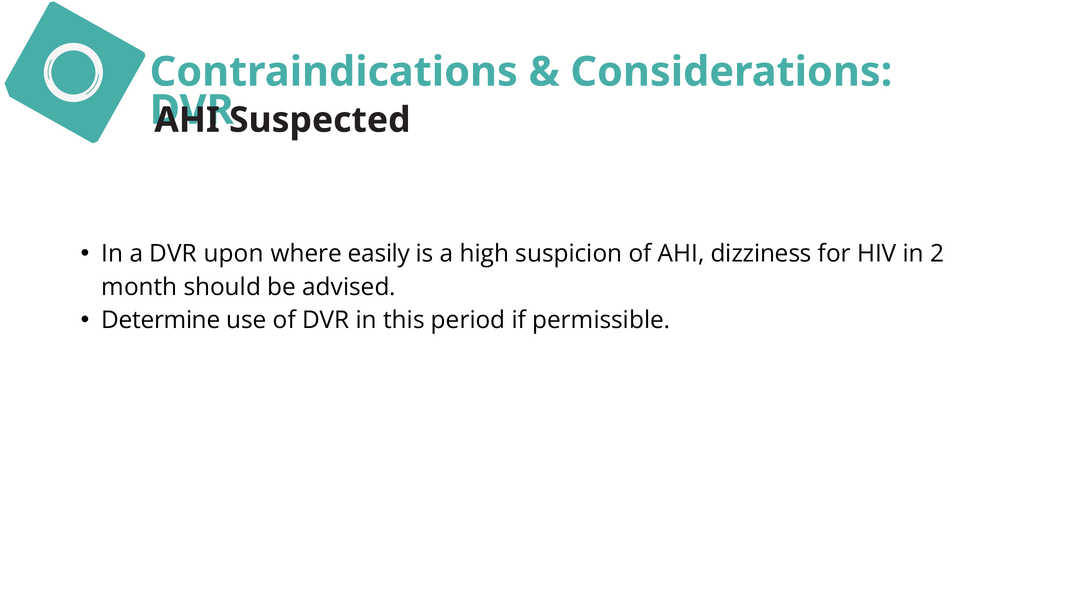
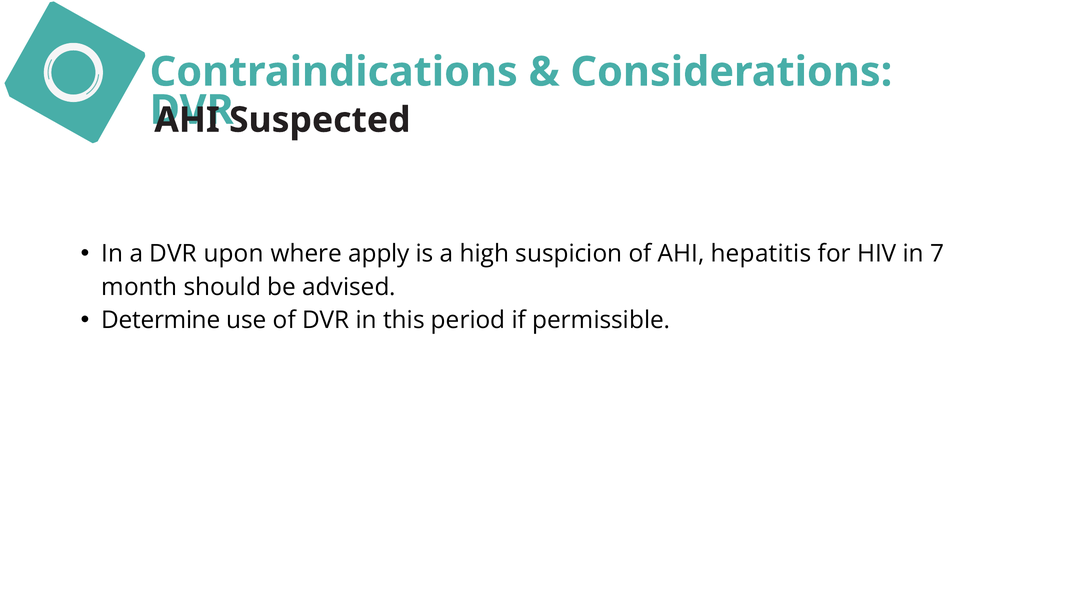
easily: easily -> apply
dizziness: dizziness -> hepatitis
2: 2 -> 7
